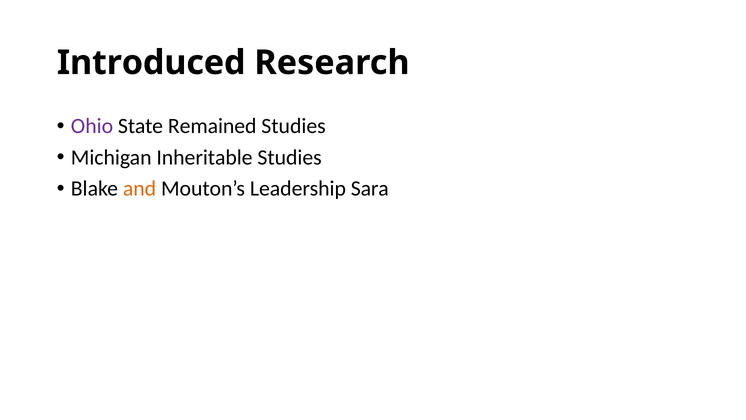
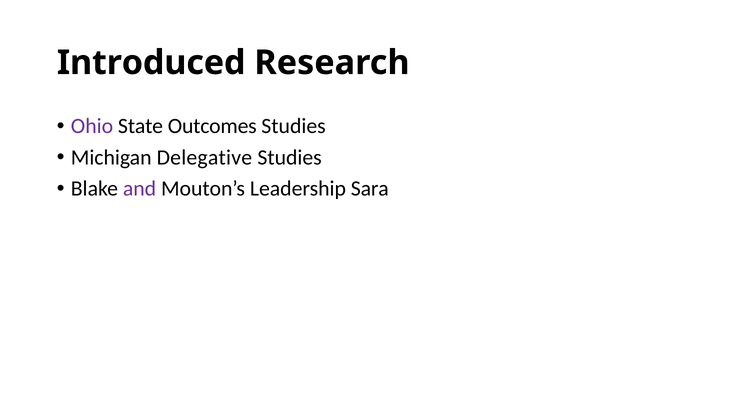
Remained: Remained -> Outcomes
Inheritable: Inheritable -> Delegative
and colour: orange -> purple
